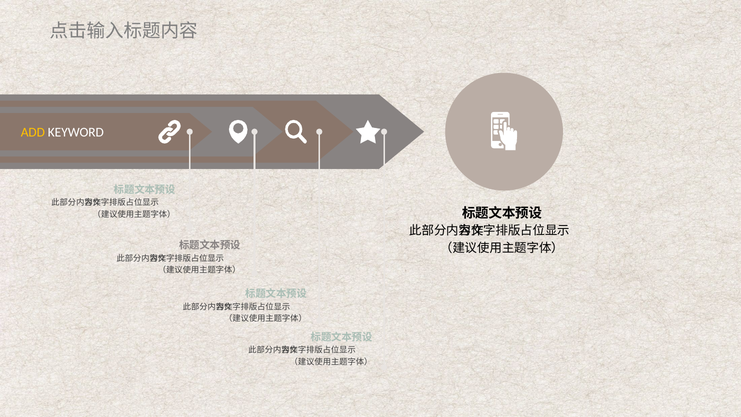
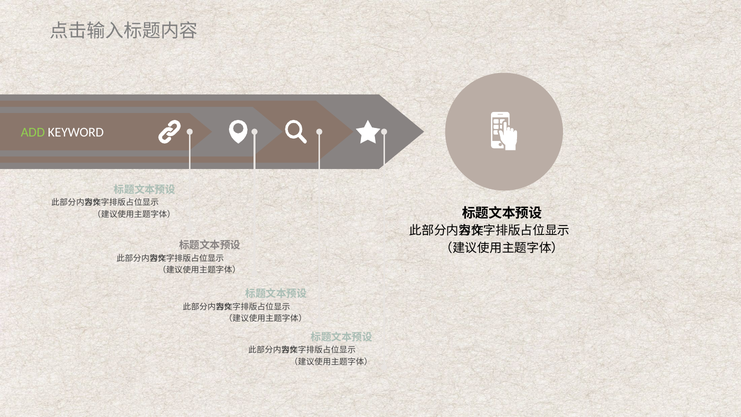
ADD colour: yellow -> light green
